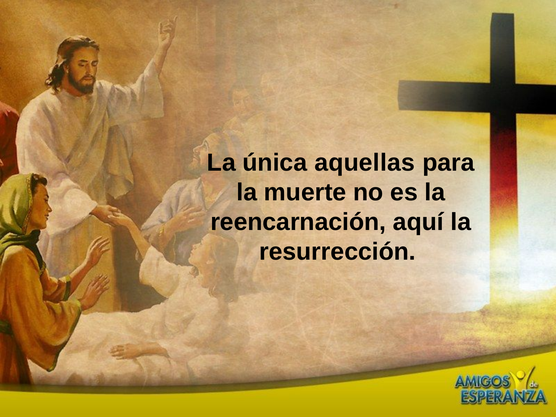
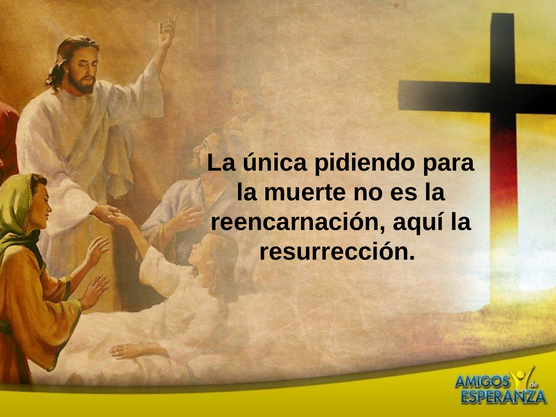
aquellas: aquellas -> pidiendo
